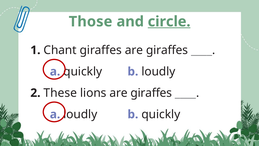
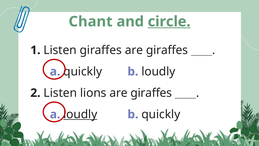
Those: Those -> Chant
1 Chant: Chant -> Listen
2 These: These -> Listen
loudly at (80, 114) underline: none -> present
